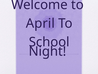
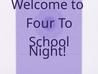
April: April -> Four
